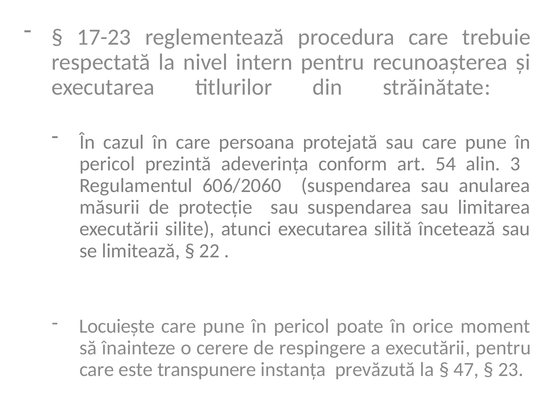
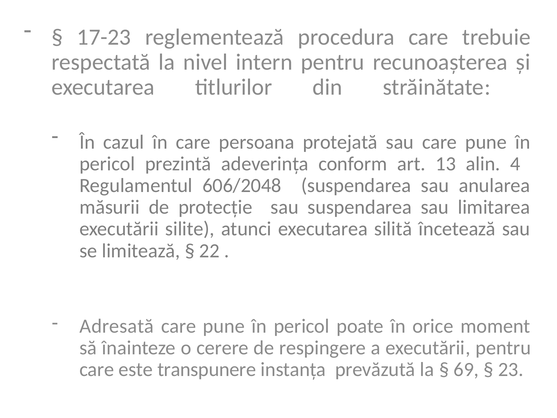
54: 54 -> 13
3: 3 -> 4
606/2060: 606/2060 -> 606/2048
Locuiește: Locuiește -> Adresată
47: 47 -> 69
